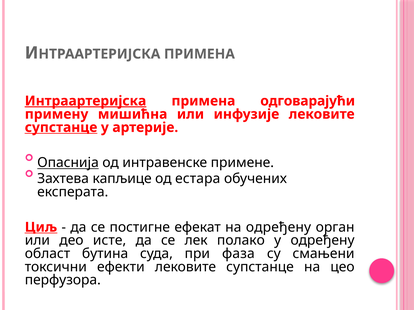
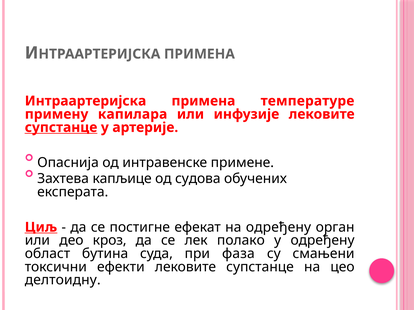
Интраартеријска underline: present -> none
одговарајући: одговарајући -> температуре
мишићна: мишићна -> капилара
Опаснија underline: present -> none
естара: естара -> судова
исте: исте -> кроз
перфузора: перфузора -> делтоидну
